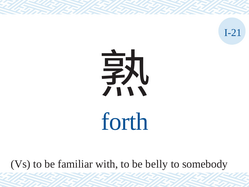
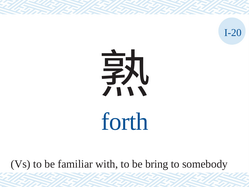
I-21: I-21 -> I-20
belly: belly -> bring
